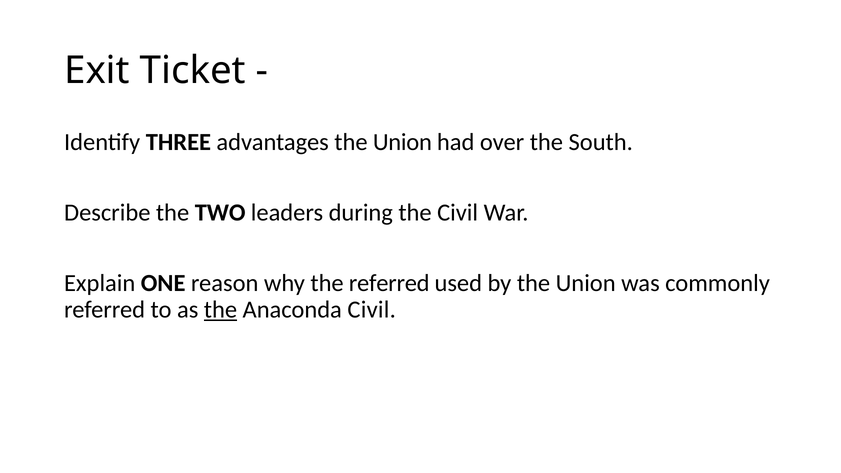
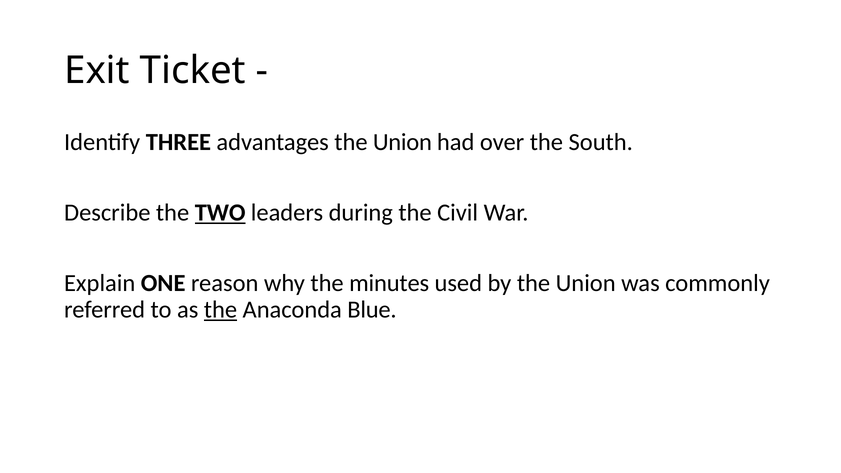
TWO underline: none -> present
the referred: referred -> minutes
Anaconda Civil: Civil -> Blue
